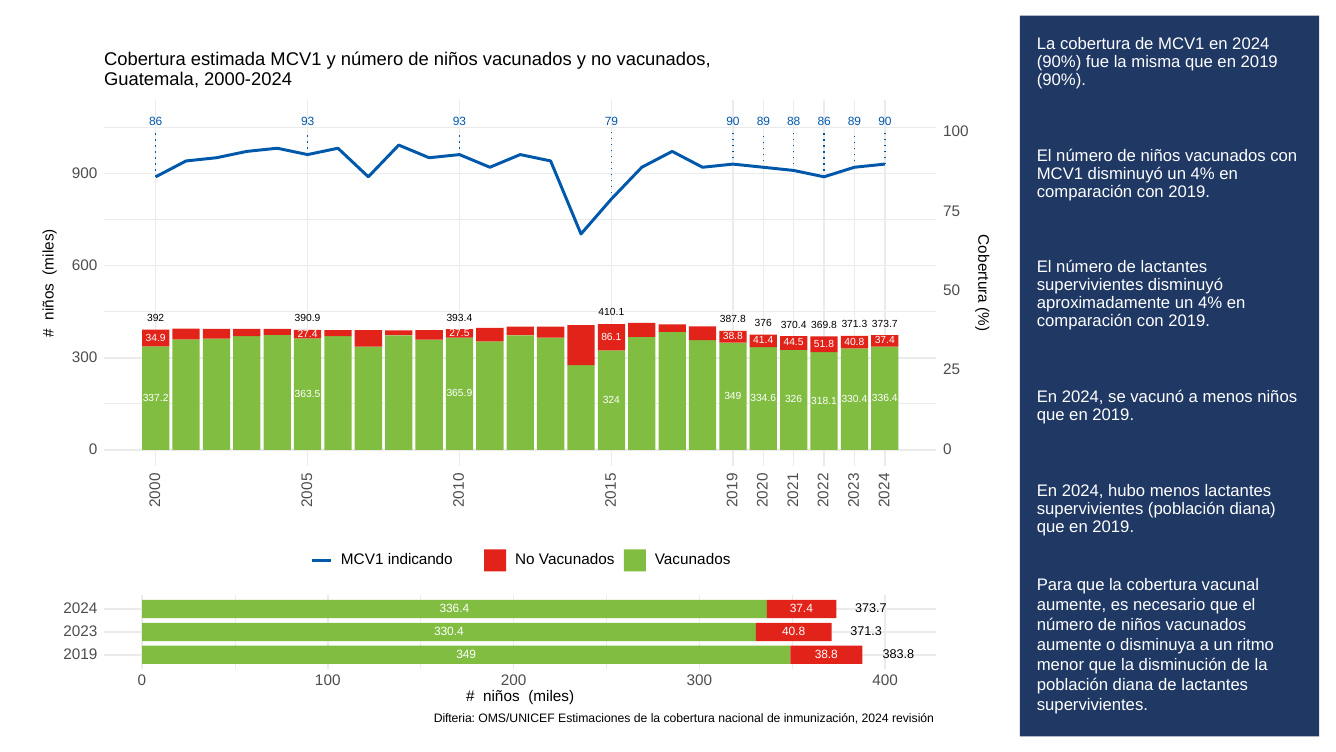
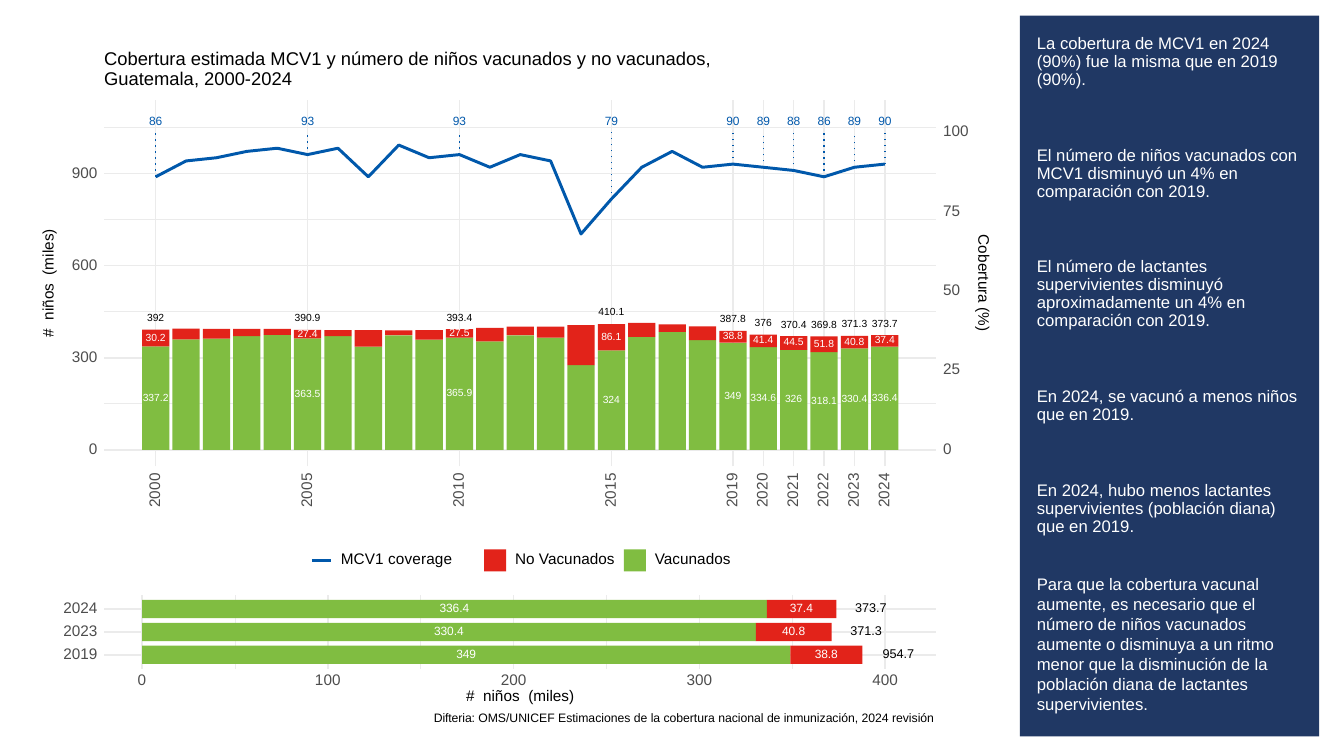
34.9: 34.9 -> 30.2
indicando: indicando -> coverage
383.8: 383.8 -> 954.7
